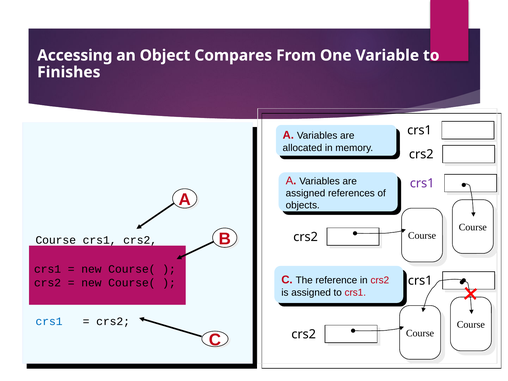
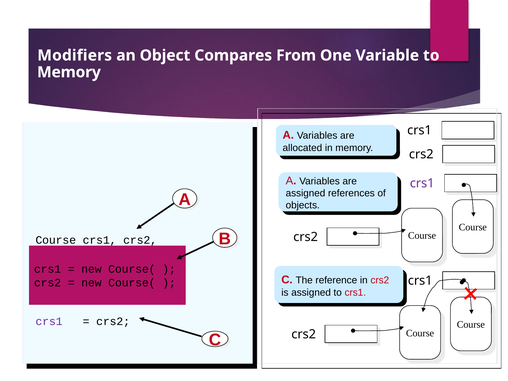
Accessing: Accessing -> Modifiers
Finishes at (69, 72): Finishes -> Memory
crs1 at (49, 321) colour: blue -> purple
